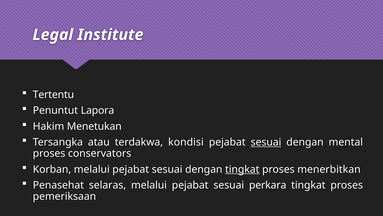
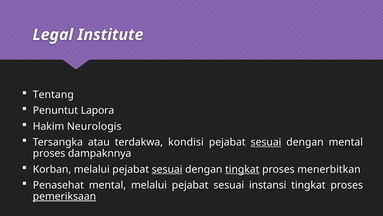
Tertentu: Tertentu -> Tentang
Menetukan: Menetukan -> Neurologis
conservators: conservators -> dampaknnya
sesuai at (167, 169) underline: none -> present
Penasehat selaras: selaras -> mental
perkara: perkara -> instansi
pemeriksaan underline: none -> present
